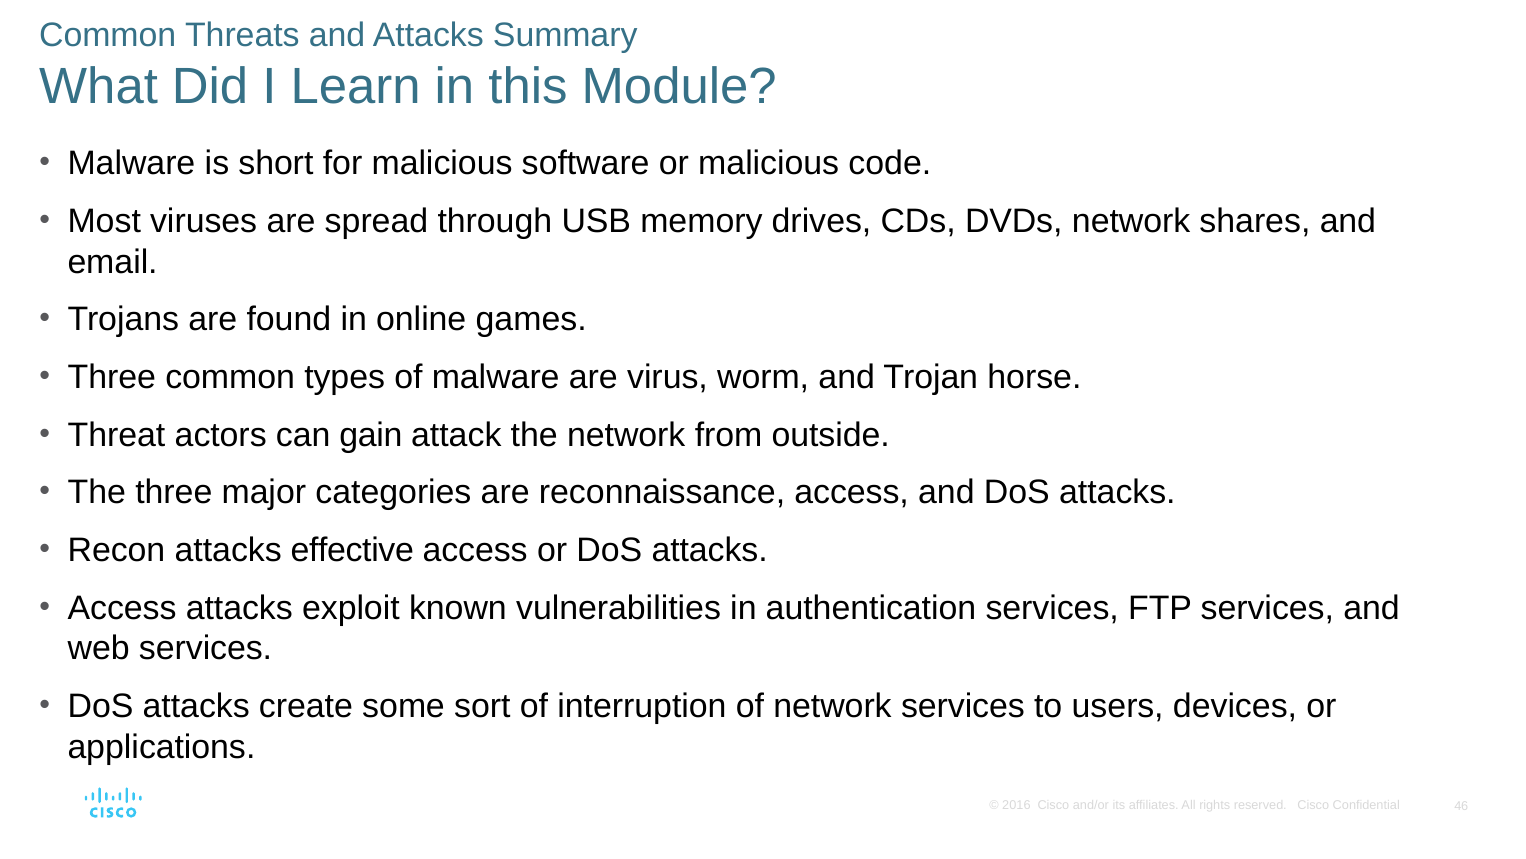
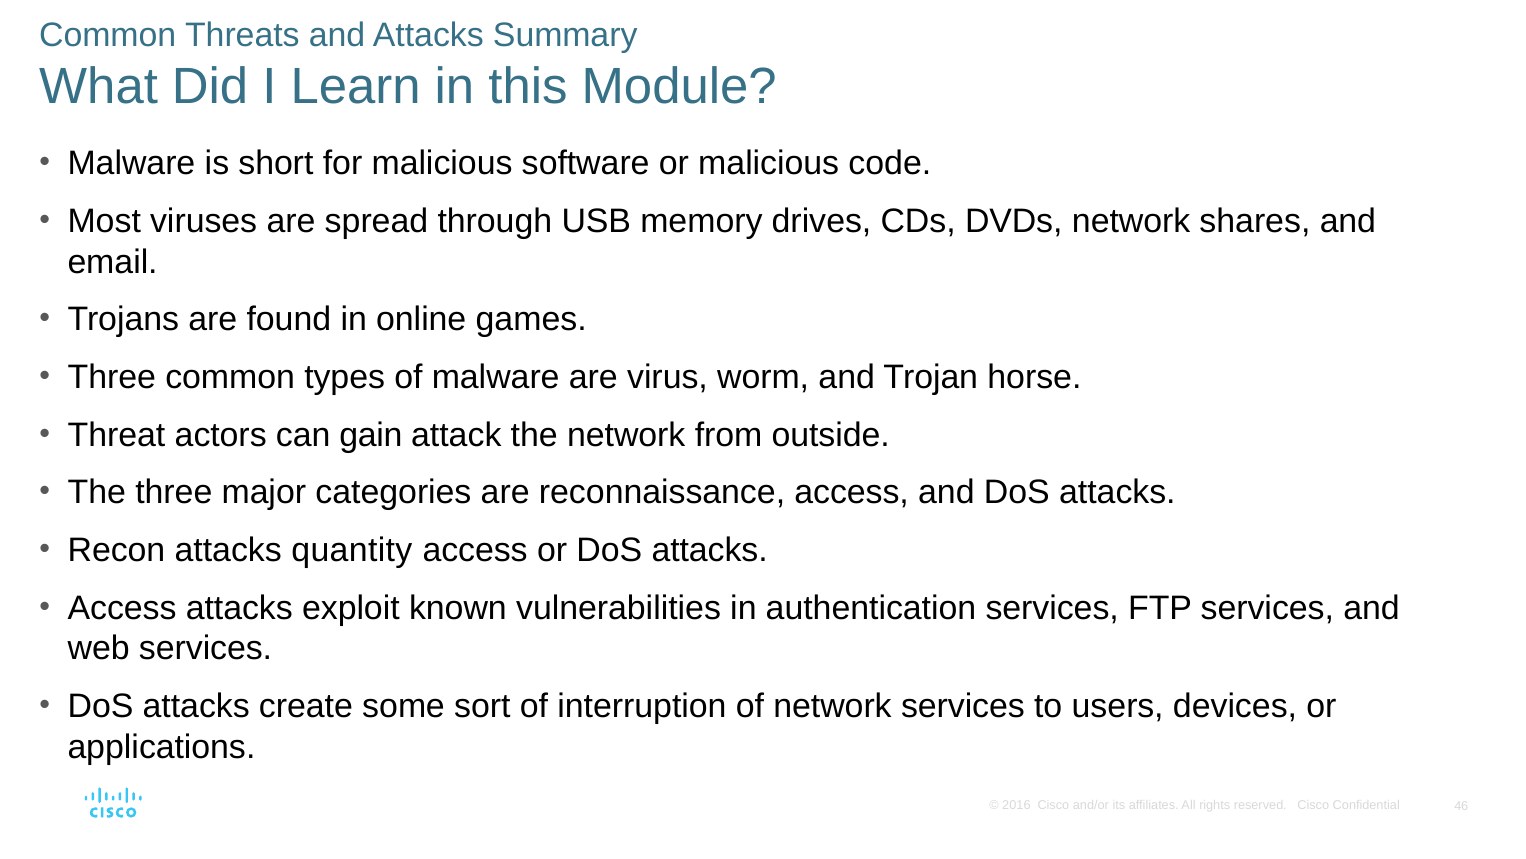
effective: effective -> quantity
